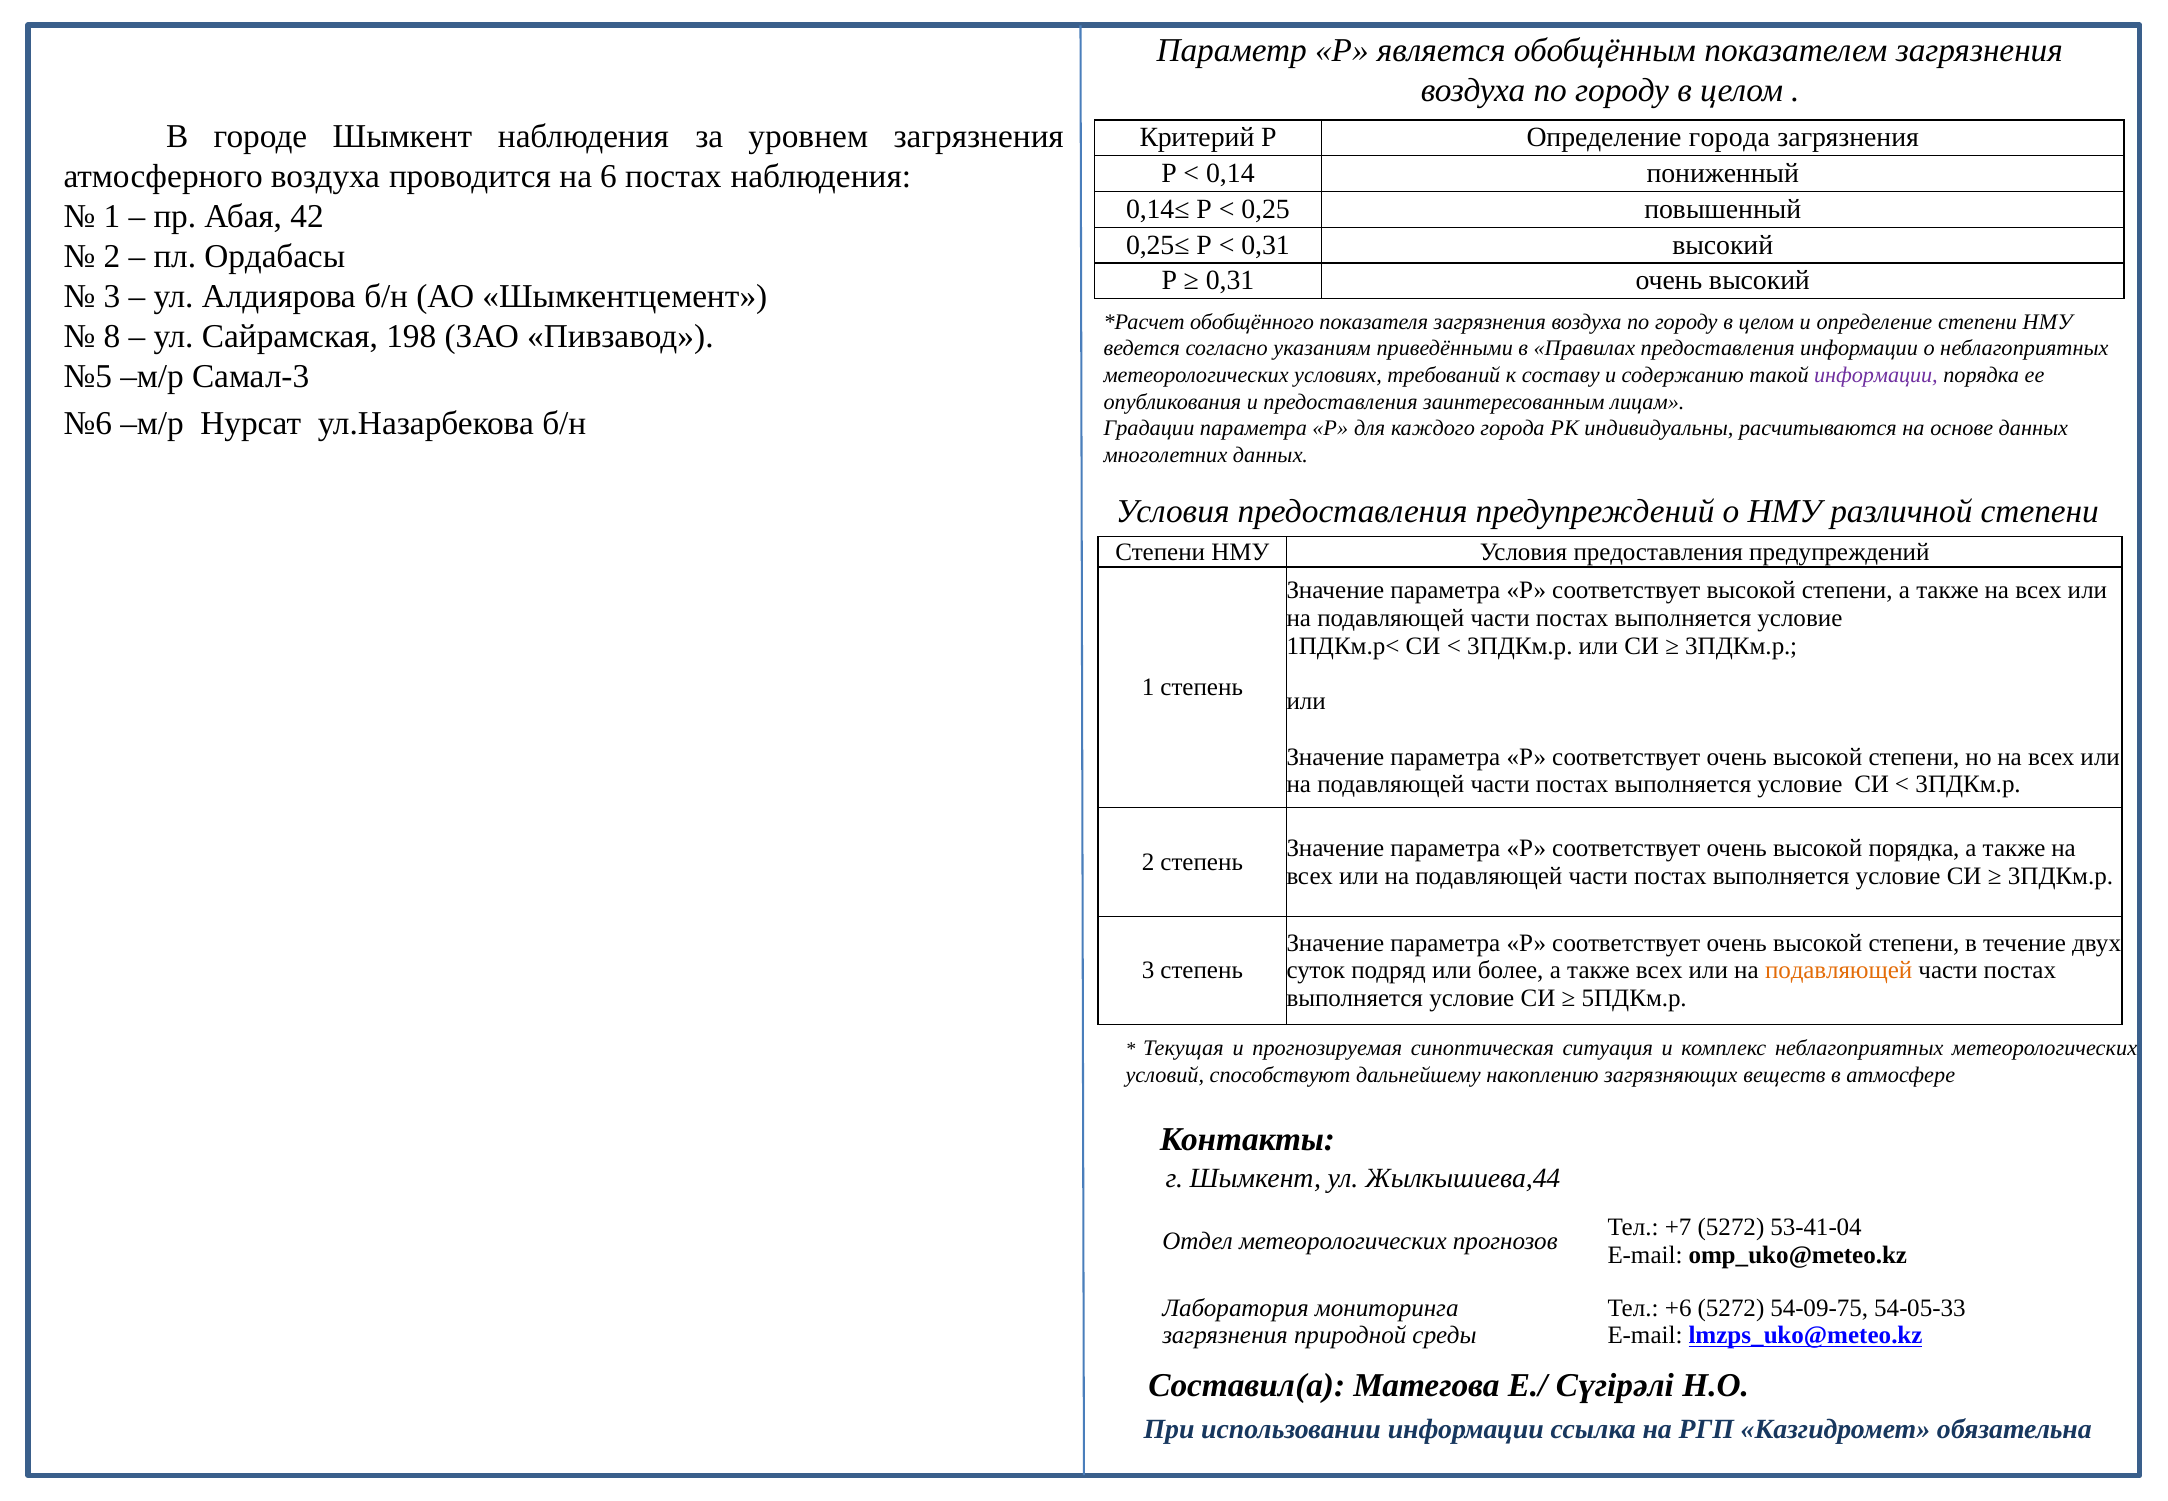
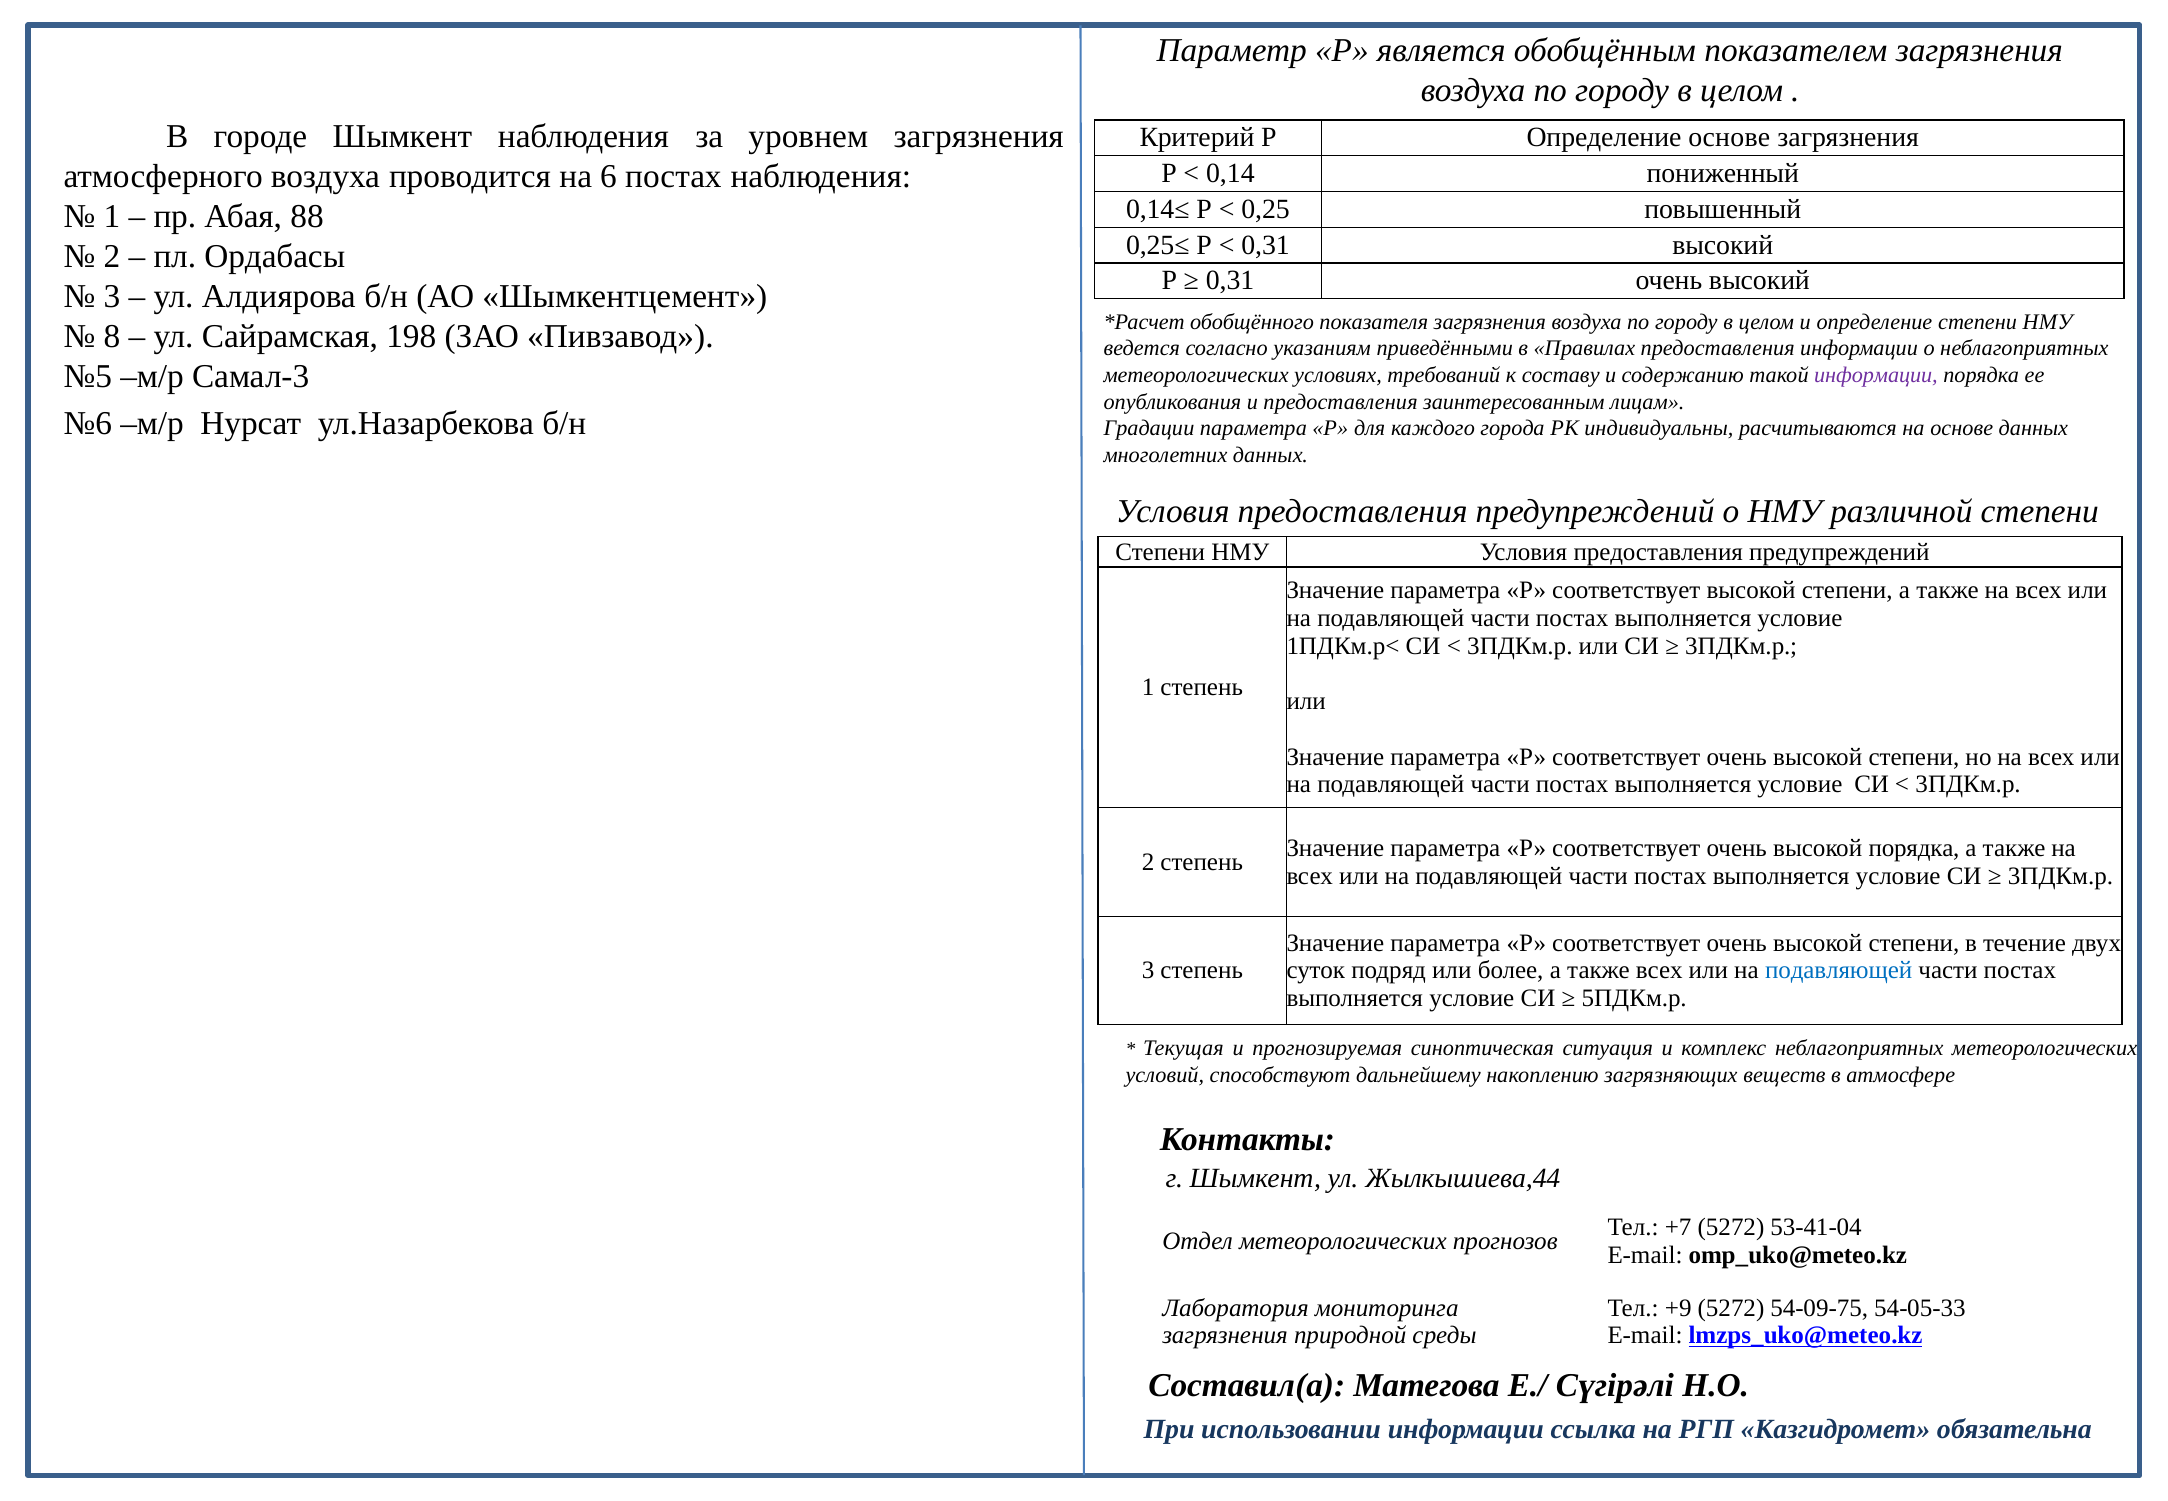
Определение города: города -> основе
42: 42 -> 88
подавляющей at (1839, 971) colour: orange -> blue
+6: +6 -> +9
